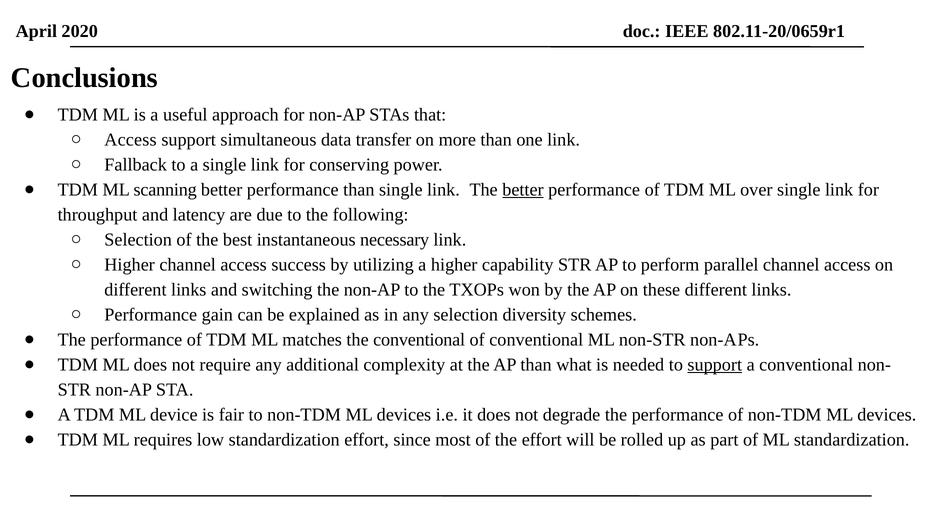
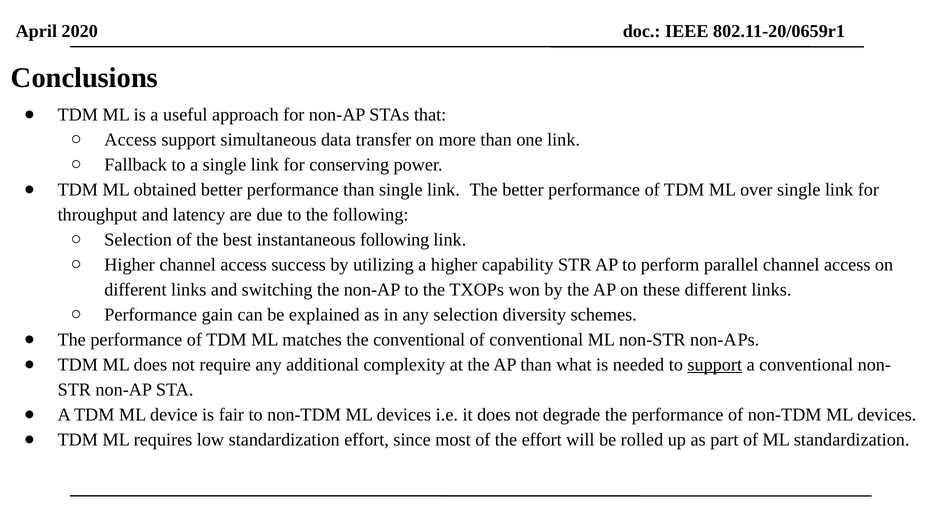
scanning: scanning -> obtained
better at (523, 190) underline: present -> none
instantaneous necessary: necessary -> following
